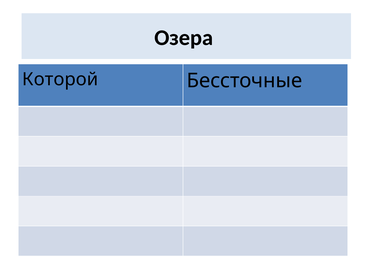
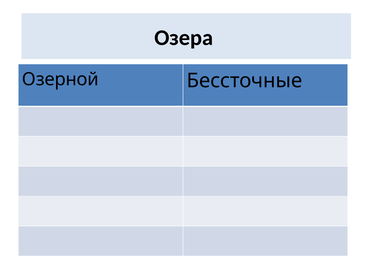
Которой: Которой -> Озерной
